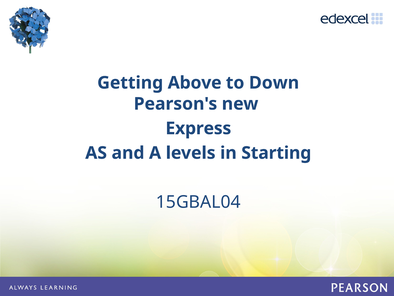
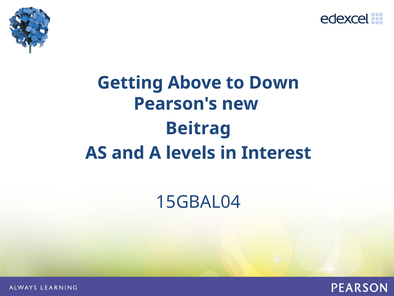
Express: Express -> Beitrag
Starting: Starting -> Interest
